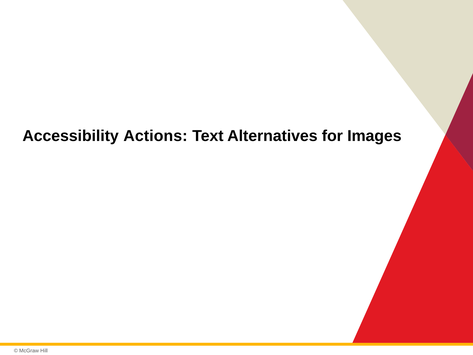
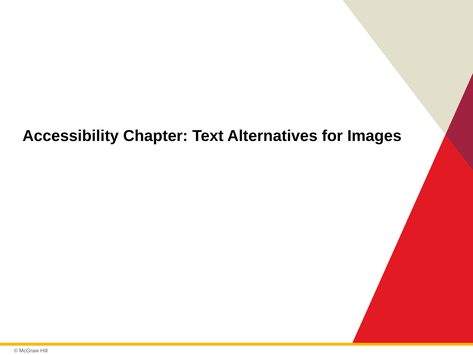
Actions: Actions -> Chapter
